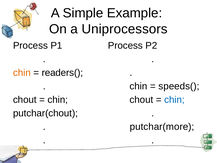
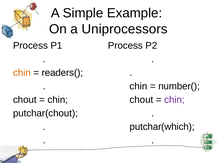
speeds(: speeds( -> number(
chin at (174, 100) colour: blue -> purple
putchar(more: putchar(more -> putchar(which
